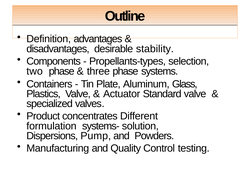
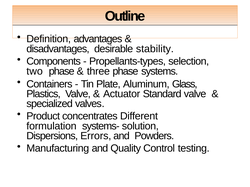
Pump: Pump -> Errors
